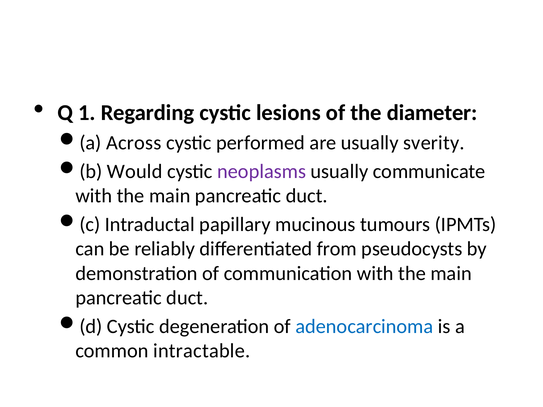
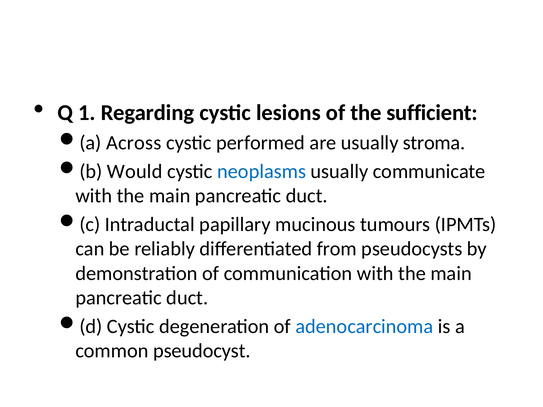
diameter: diameter -> sufficient
sverity: sverity -> stroma
neoplasms colour: purple -> blue
intractable: intractable -> pseudocyst
